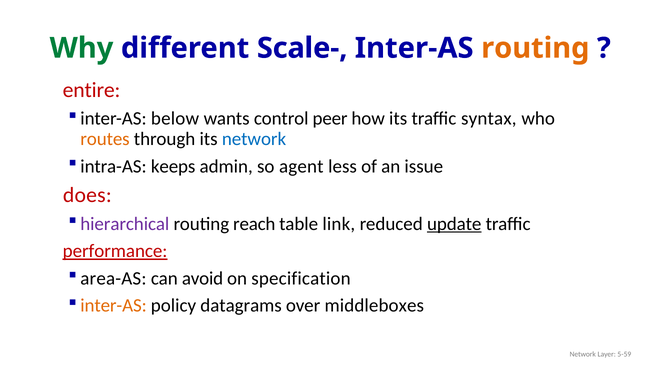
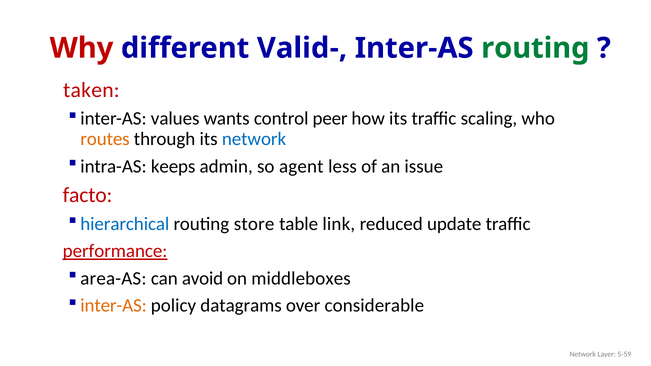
Why colour: green -> red
Scale-: Scale- -> Valid-
routing at (535, 48) colour: orange -> green
entire: entire -> taken
below: below -> values
syntax: syntax -> scaling
does: does -> facto
hierarchical colour: purple -> blue
reach: reach -> store
update underline: present -> none
specification: specification -> middleboxes
middleboxes: middleboxes -> considerable
